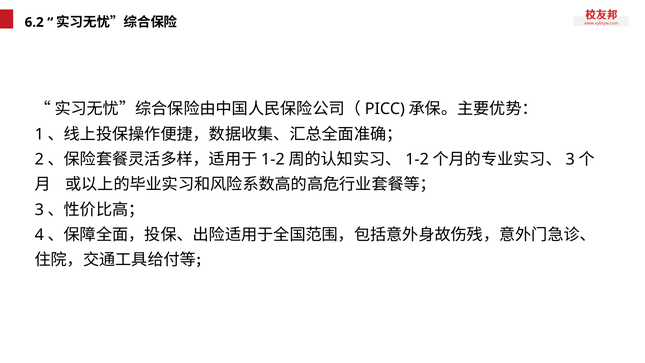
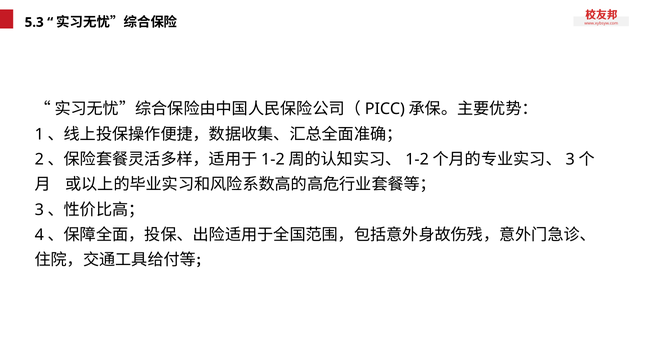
6.2: 6.2 -> 5.3
